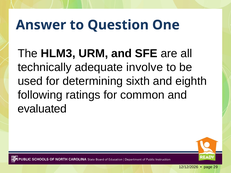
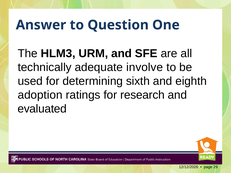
following: following -> adoption
common: common -> research
